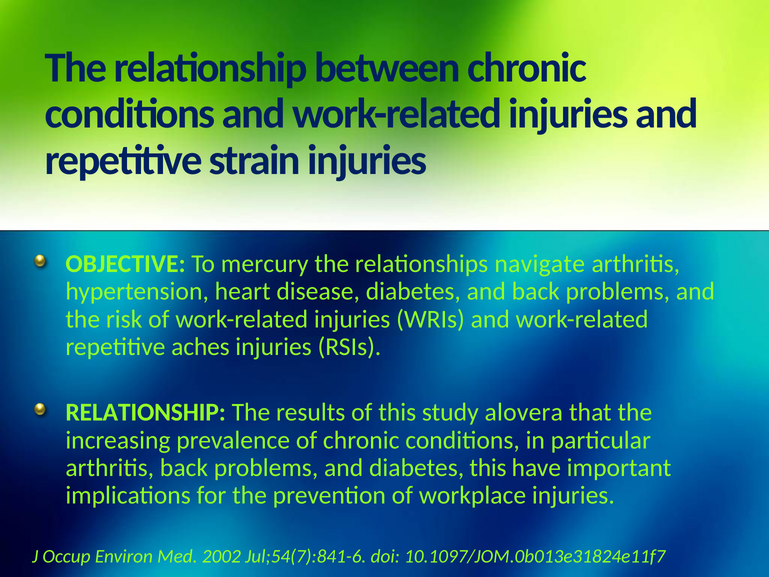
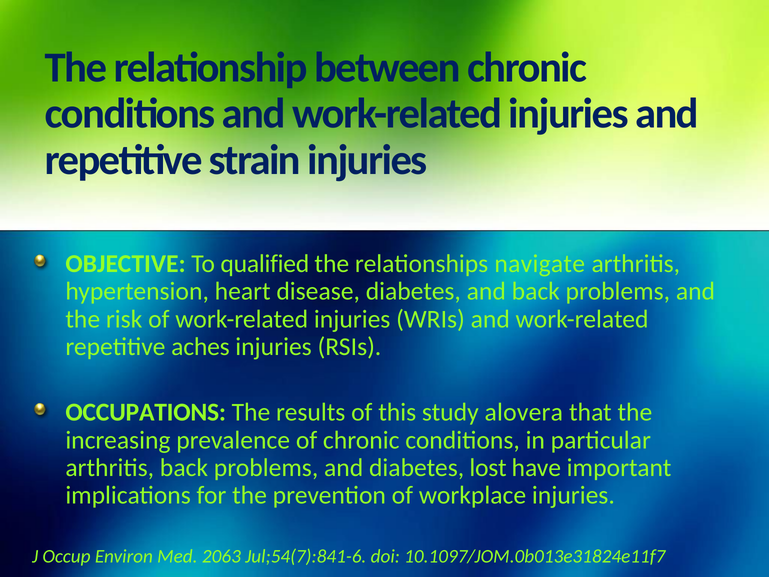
mercury: mercury -> qualified
RELATIONSHIP at (146, 412): RELATIONSHIP -> OCCUPATIONS
diabetes this: this -> lost
2002: 2002 -> 2063
